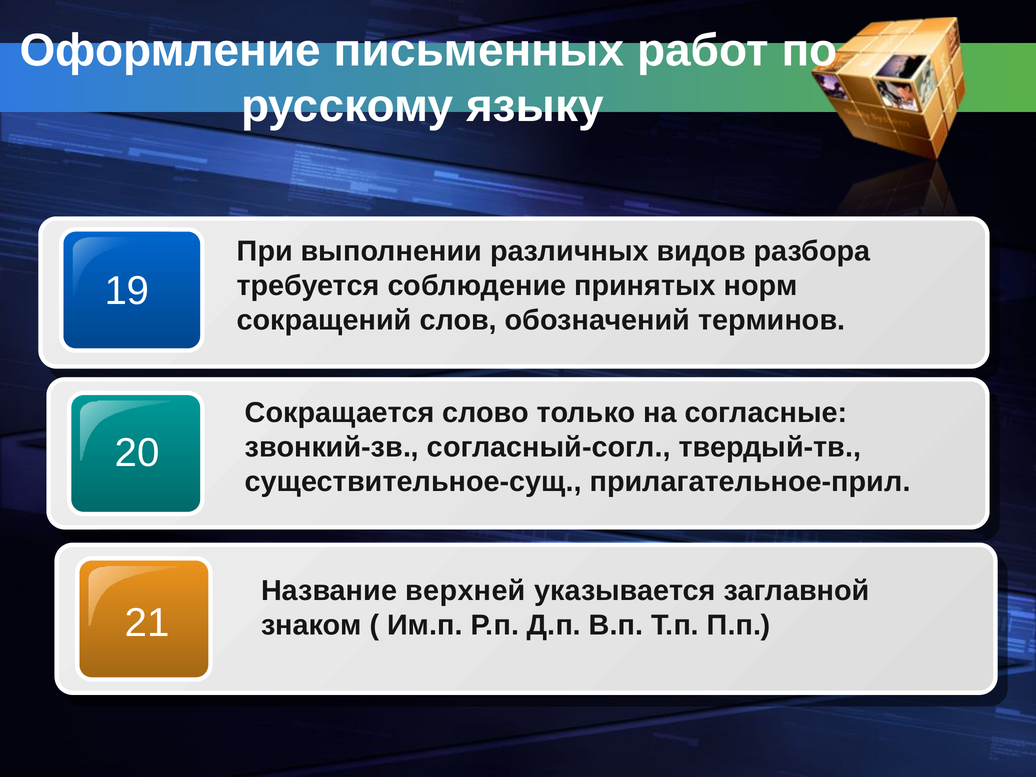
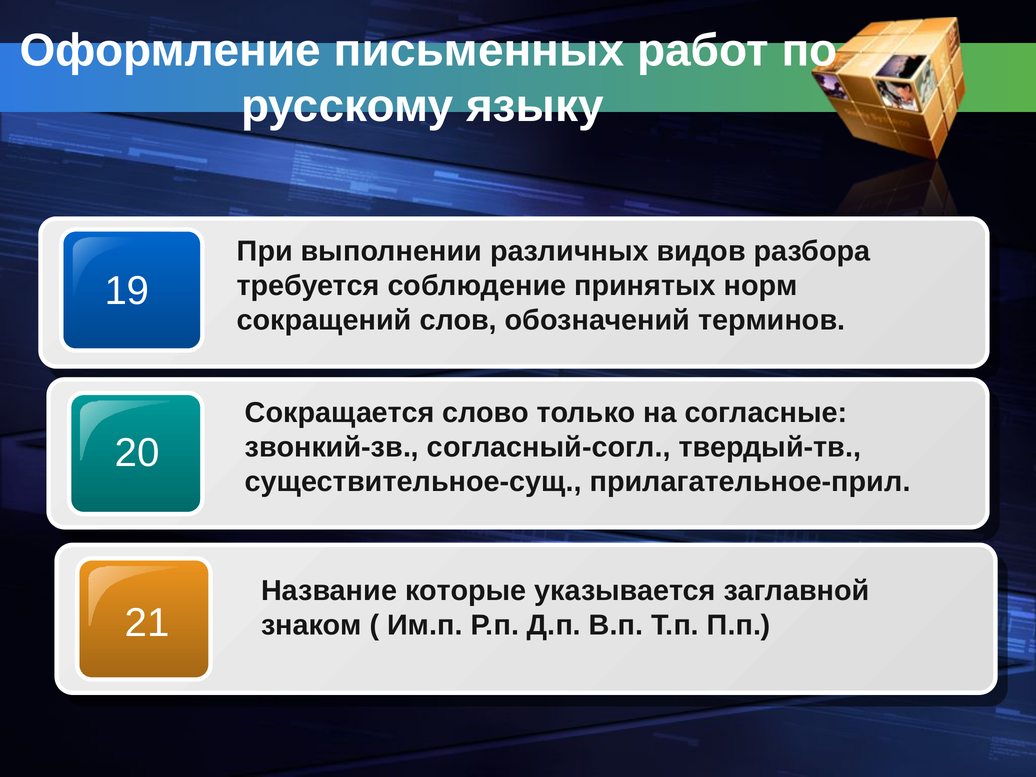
верхней: верхней -> которые
